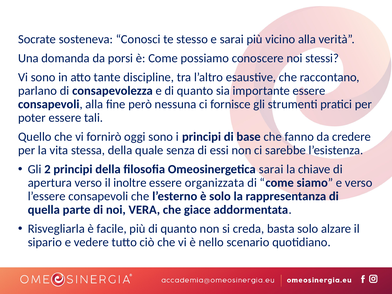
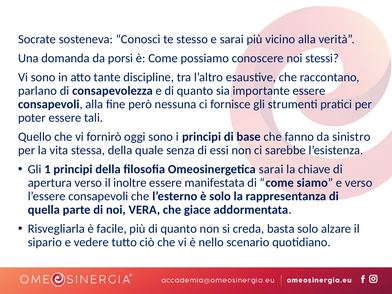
credere: credere -> sinistro
2: 2 -> 1
organizzata: organizzata -> manifestata
